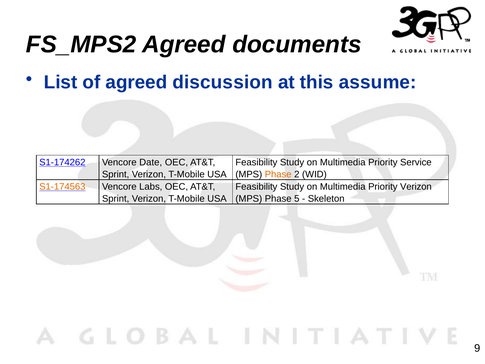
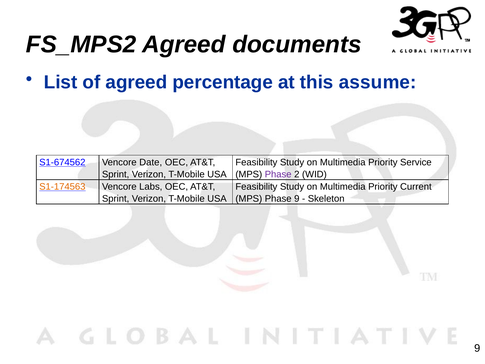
discussion: discussion -> percentage
S1-174262: S1-174262 -> S1-674562
Phase at (278, 174) colour: orange -> purple
Priority Verizon: Verizon -> Current
Phase 5: 5 -> 9
